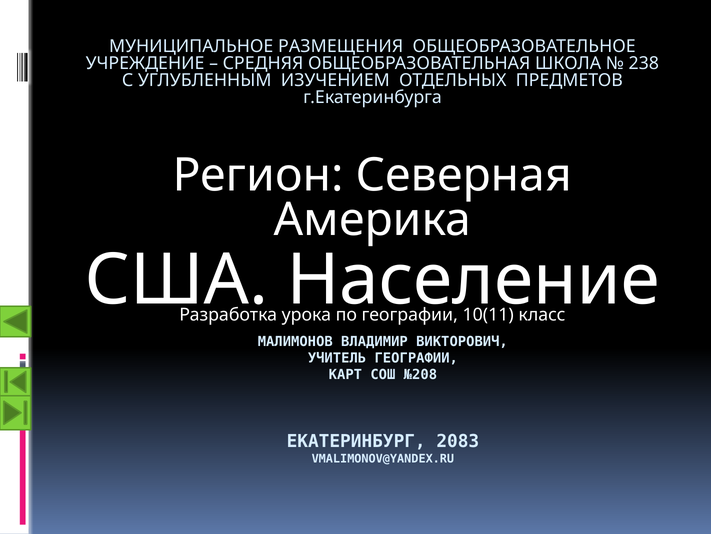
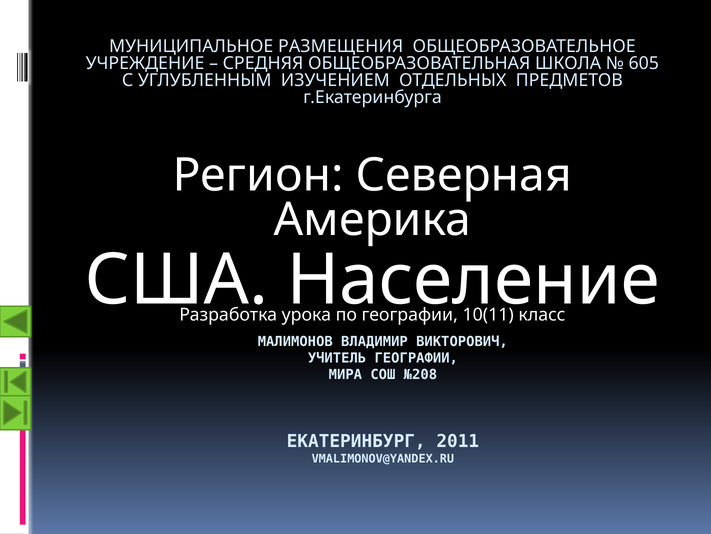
238: 238 -> 605
КАРТ: КАРТ -> МИРА
2083: 2083 -> 2011
